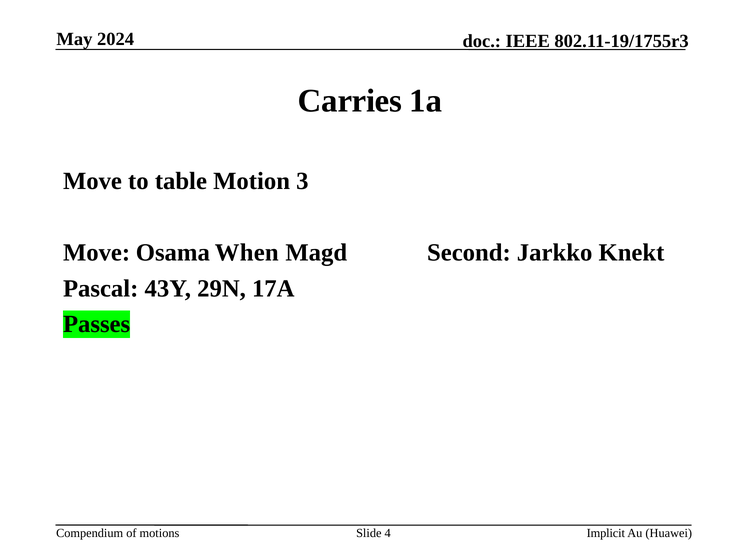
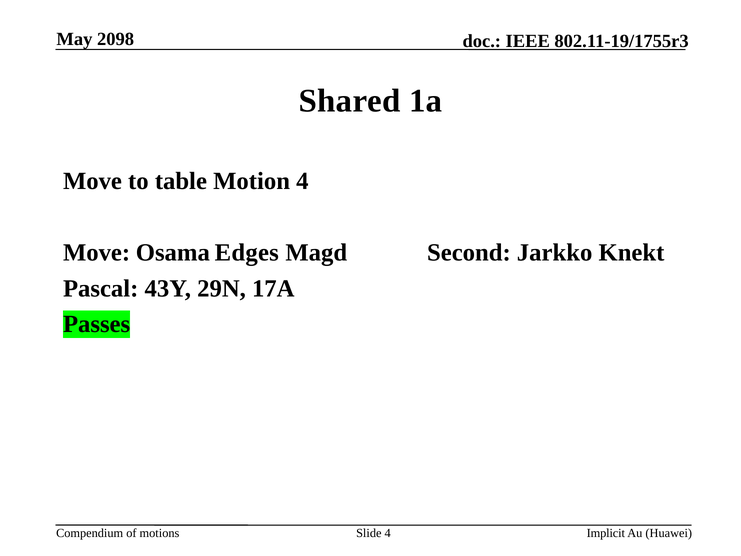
2024: 2024 -> 2098
Carries: Carries -> Shared
Motion 3: 3 -> 4
When: When -> Edges
